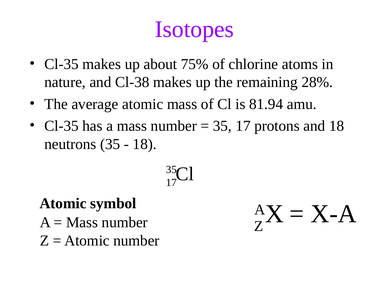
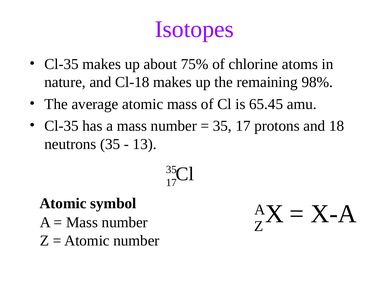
Cl-38: Cl-38 -> Cl-18
28%: 28% -> 98%
81.94: 81.94 -> 65.45
18 at (145, 144): 18 -> 13
